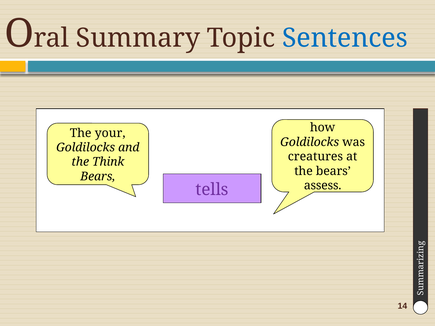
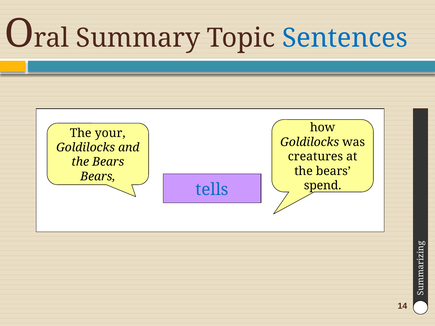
Think at (108, 162): Think -> Bears
assess: assess -> spend
tells colour: purple -> blue
